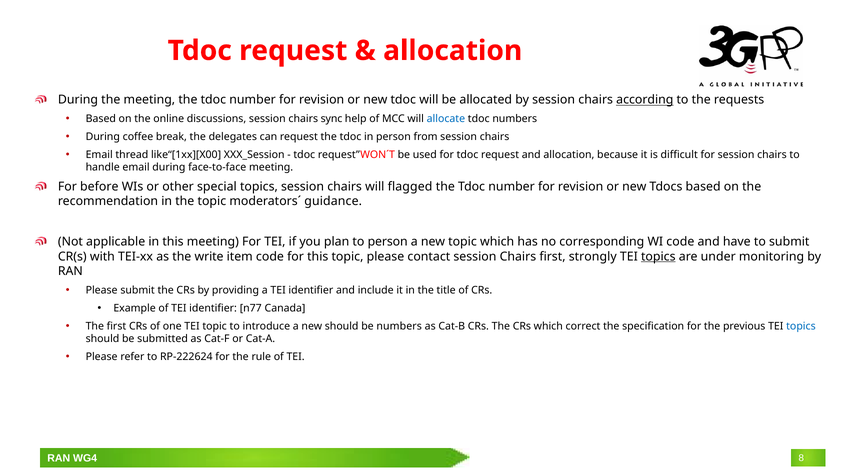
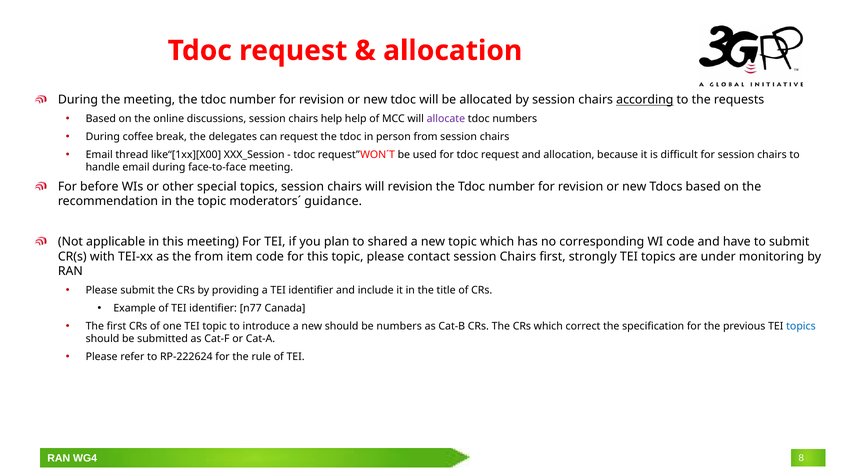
chairs sync: sync -> help
allocate colour: blue -> purple
will flagged: flagged -> revision
to person: person -> shared
the write: write -> from
topics at (658, 256) underline: present -> none
